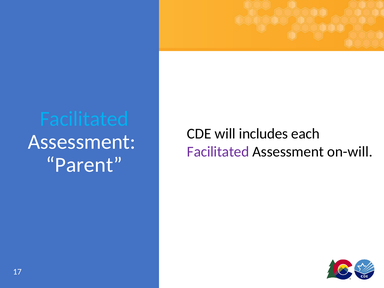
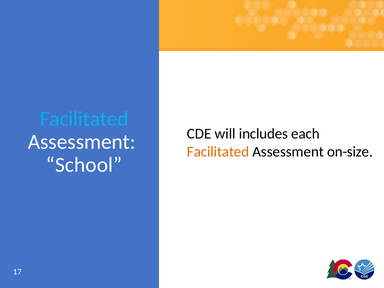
Facilitated at (218, 152) colour: purple -> orange
on-will: on-will -> on-size
Parent: Parent -> School
